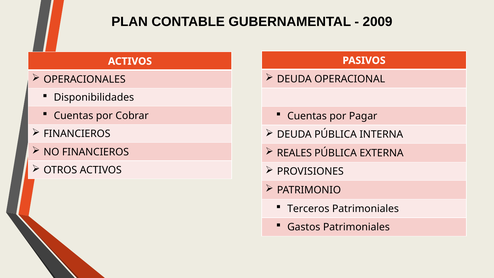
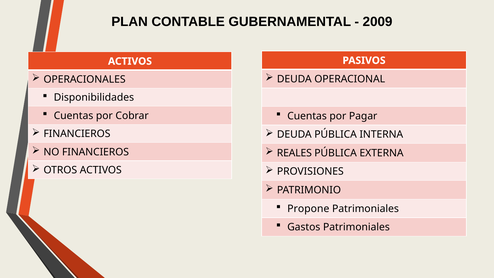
Terceros: Terceros -> Propone
